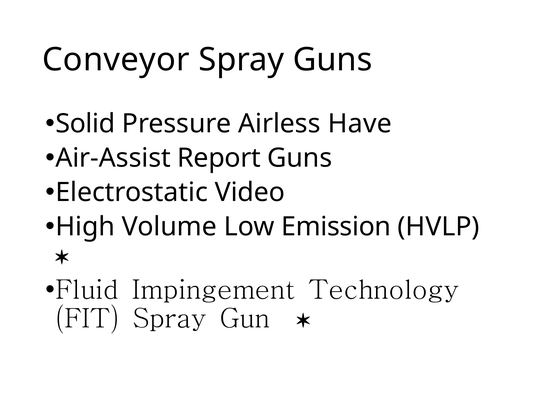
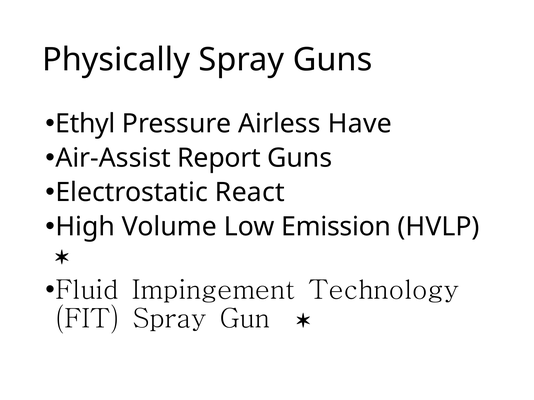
Conveyor: Conveyor -> Physically
Solid: Solid -> Ethyl
Video: Video -> React
